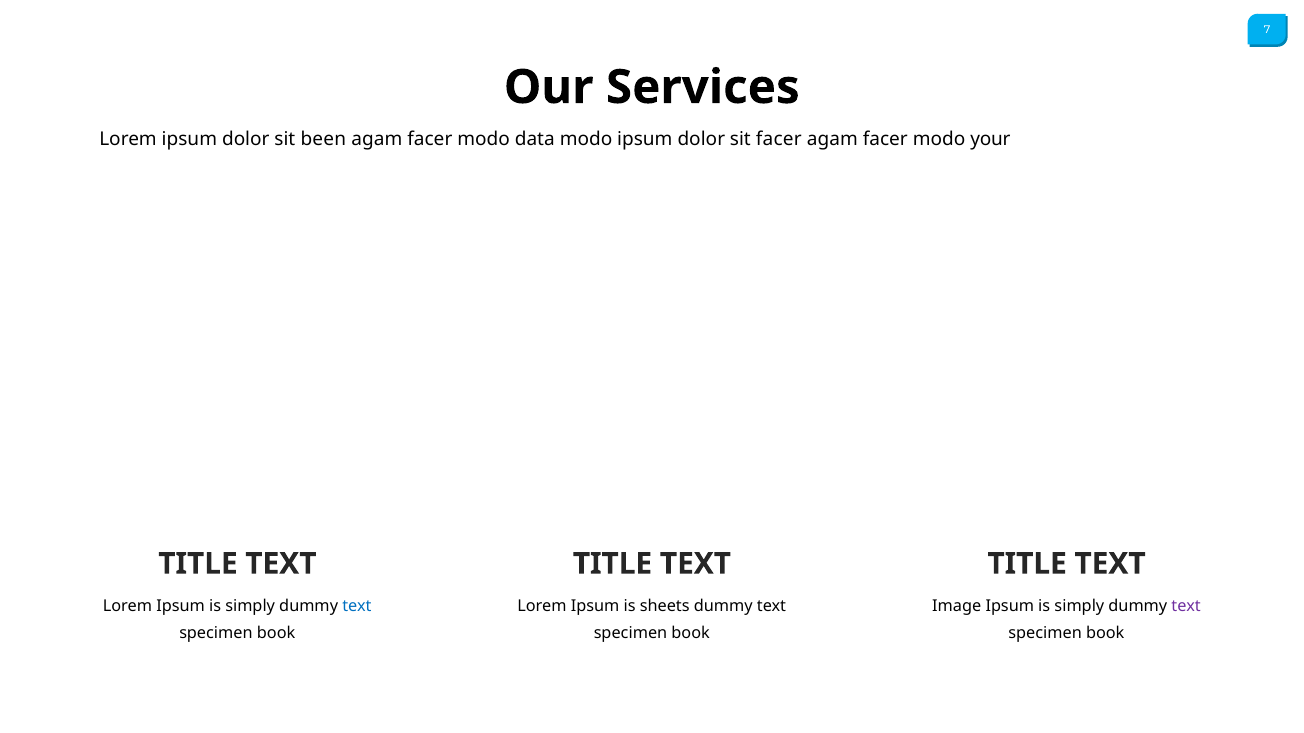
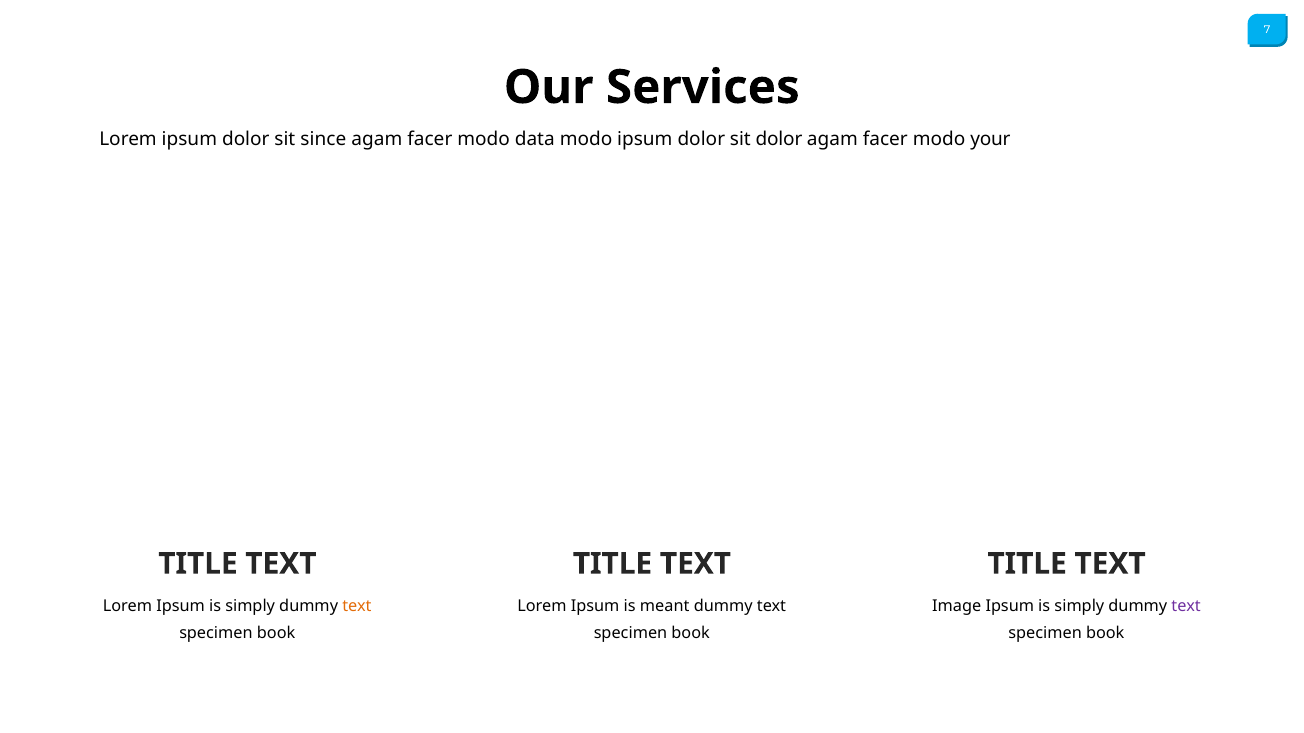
been: been -> since
sit facer: facer -> dolor
text at (357, 607) colour: blue -> orange
sheets: sheets -> meant
